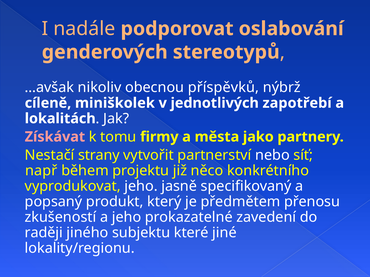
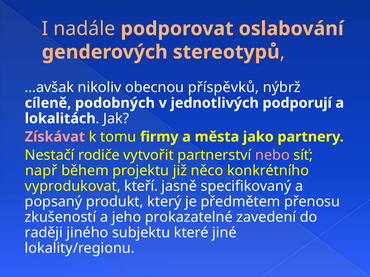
miniškolek: miniškolek -> podobných
zapotřebí: zapotřebí -> podporují
strany: strany -> rodiče
nebo colour: white -> pink
vyprodukovat jeho: jeho -> kteří
